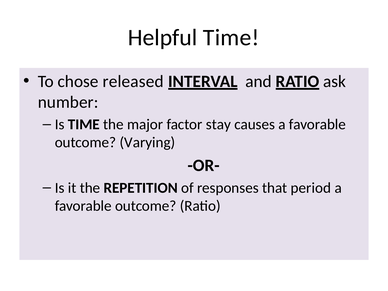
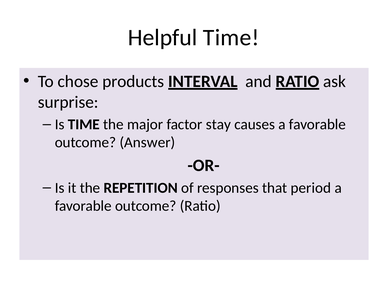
released: released -> products
number: number -> surprise
Varying: Varying -> Answer
